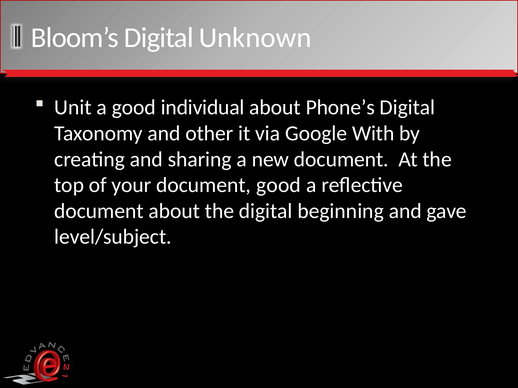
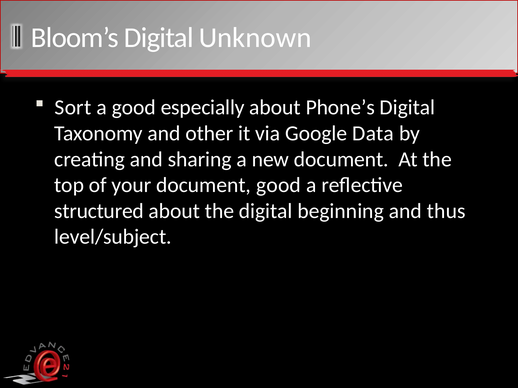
Unit: Unit -> Sort
individual: individual -> especially
With: With -> Data
document at (99, 211): document -> structured
gave: gave -> thus
